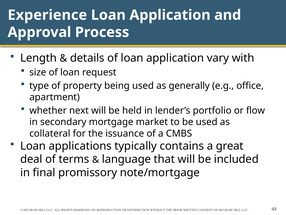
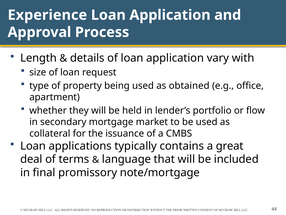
generally: generally -> obtained
next: next -> they
